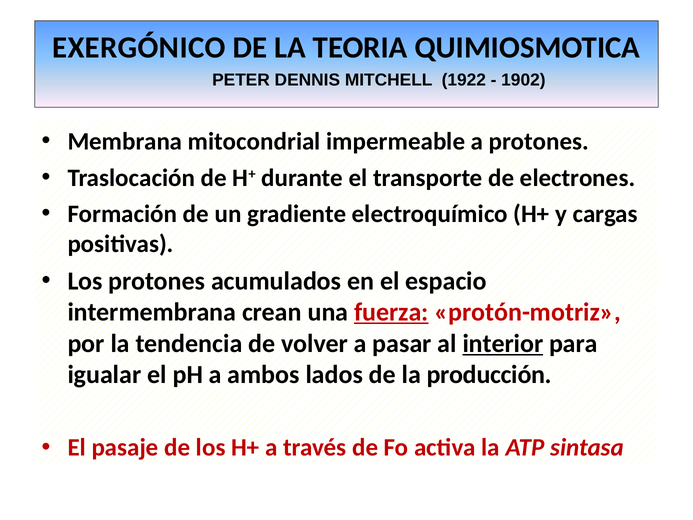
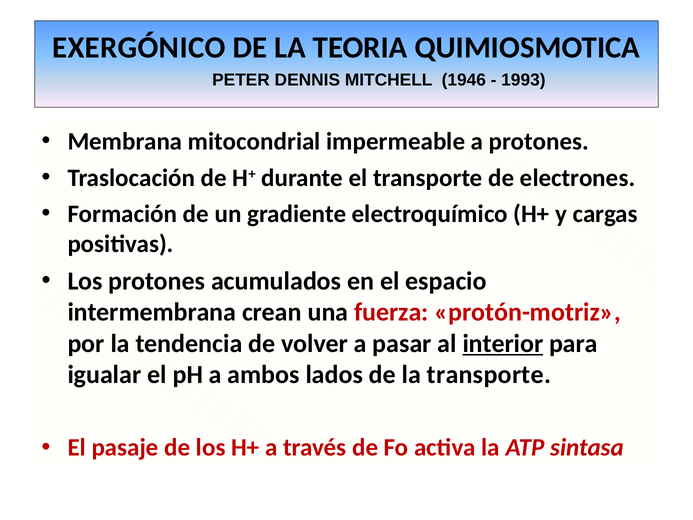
1922: 1922 -> 1946
1902: 1902 -> 1993
fuerza underline: present -> none
la producción: producción -> transporte
